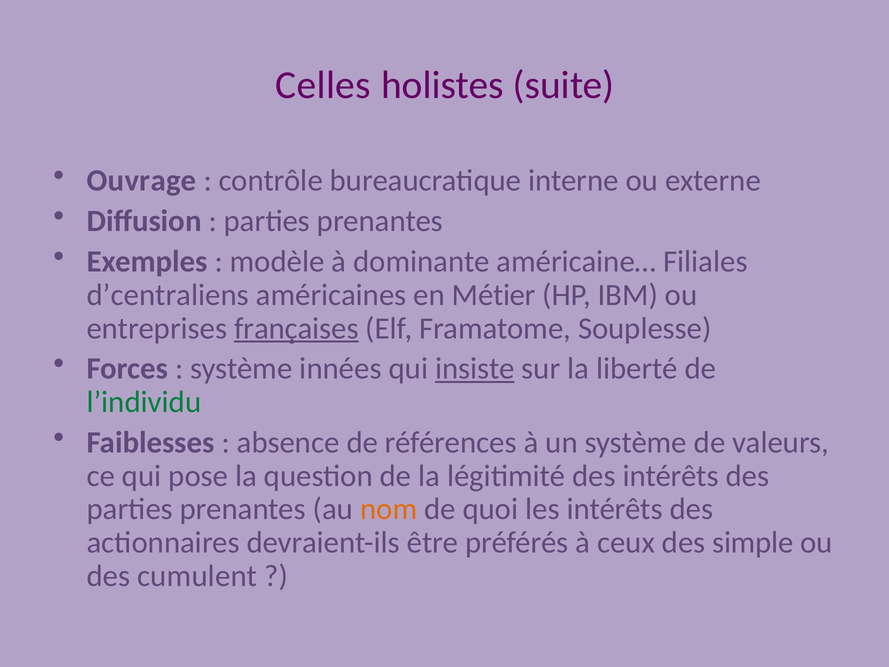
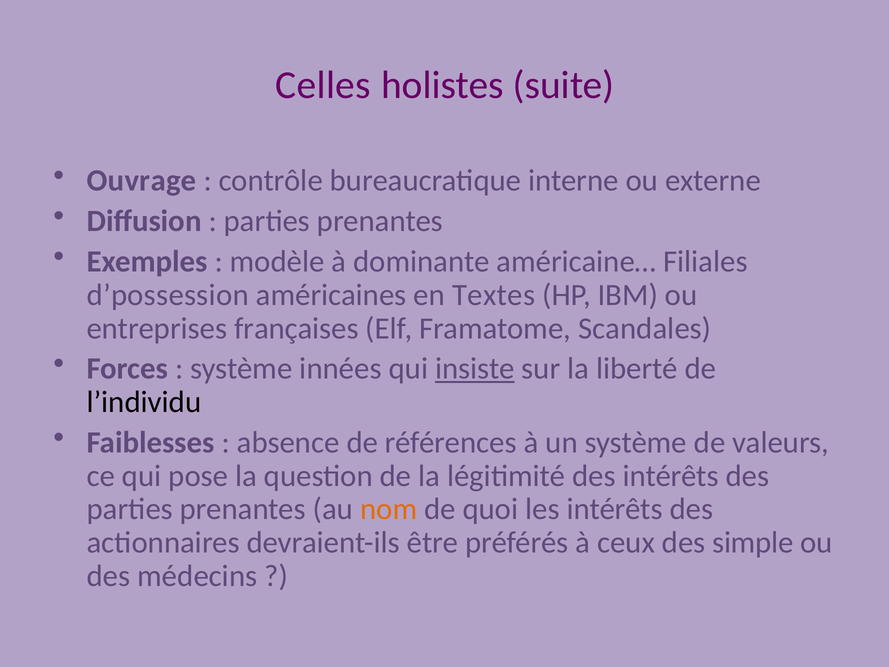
d’centraliens: d’centraliens -> d’possession
Métier: Métier -> Textes
françaises underline: present -> none
Souplesse: Souplesse -> Scandales
l’individu colour: green -> black
cumulent: cumulent -> médecins
